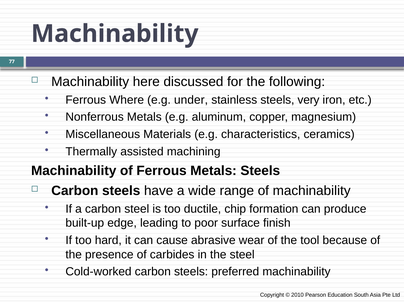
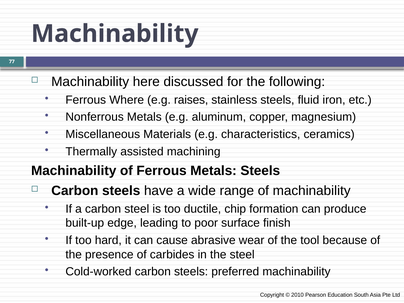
under: under -> raises
very: very -> fluid
